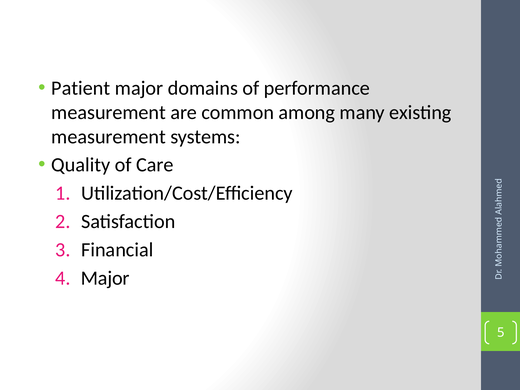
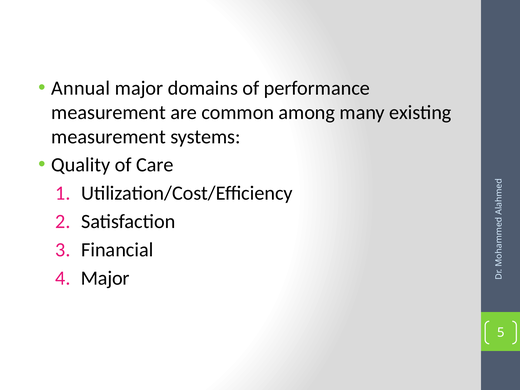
Patient: Patient -> Annual
